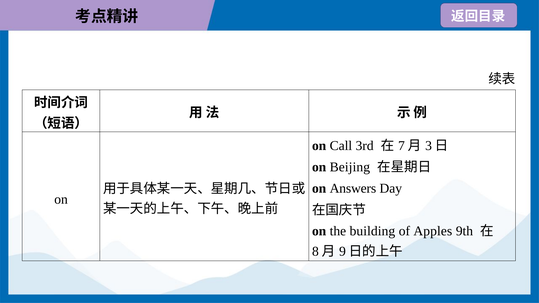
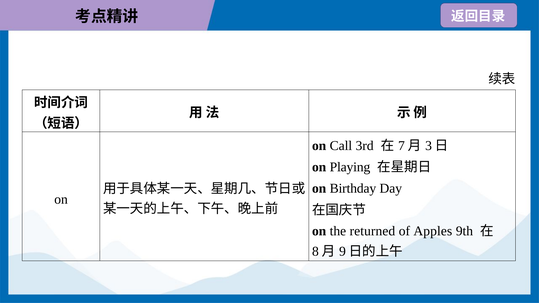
Beijing: Beijing -> Playing
Answers: Answers -> Birthday
building: building -> returned
